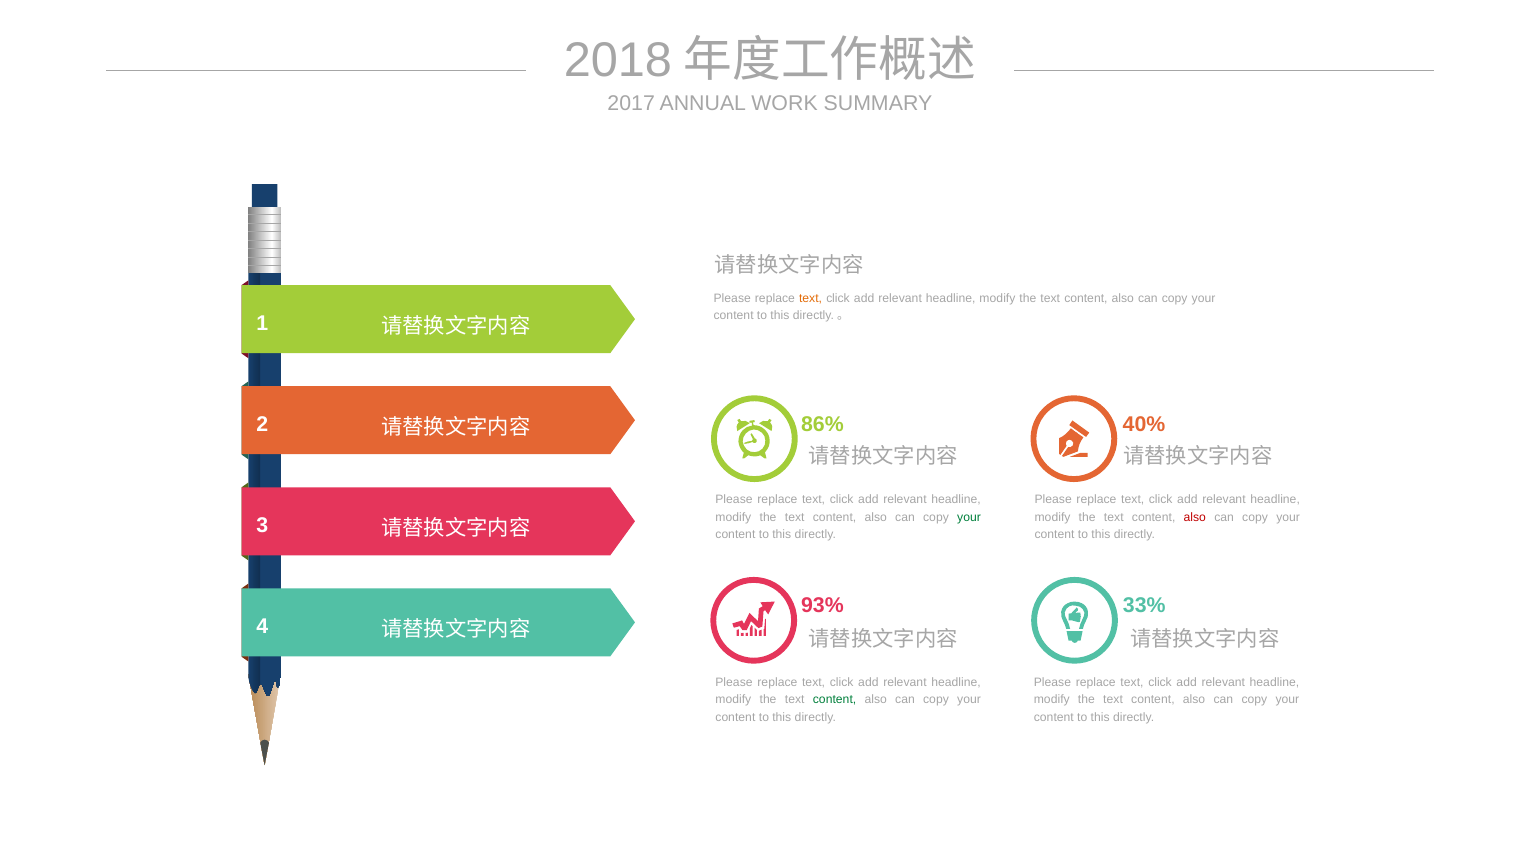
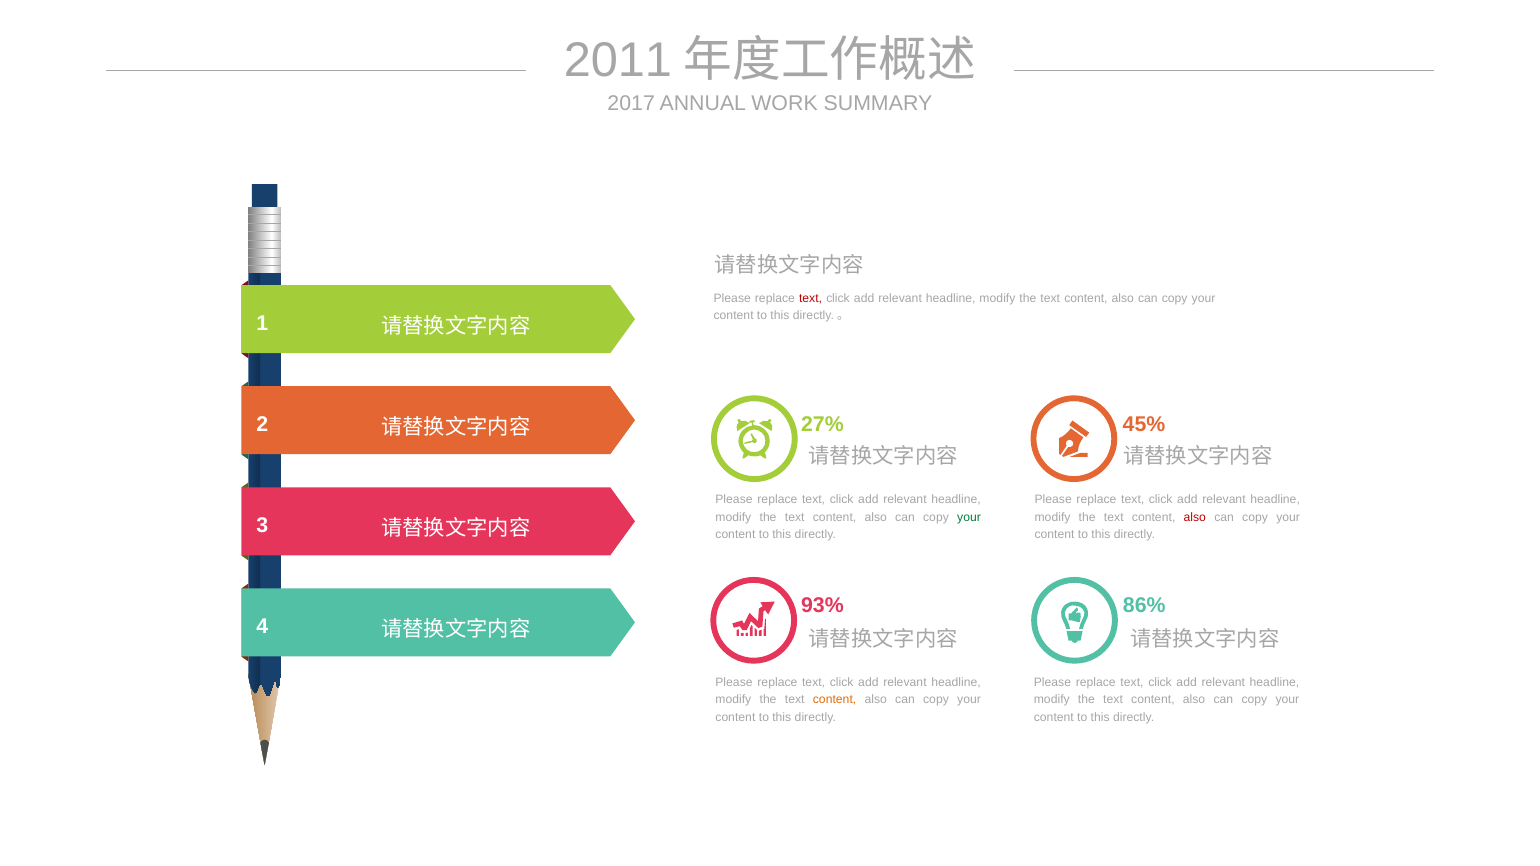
2018: 2018 -> 2011
text at (811, 298) colour: orange -> red
86%: 86% -> 27%
40%: 40% -> 45%
33%: 33% -> 86%
content at (835, 700) colour: green -> orange
